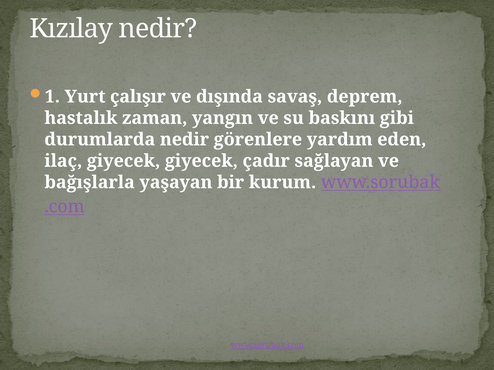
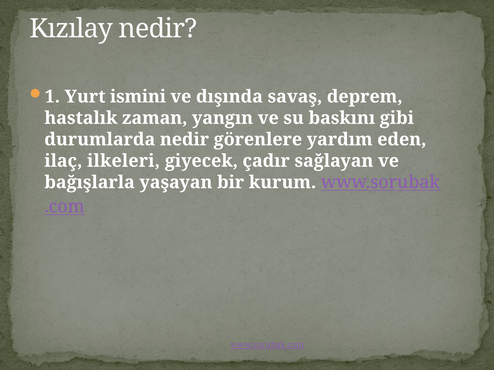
çalışır: çalışır -> ismini
ilaç giyecek: giyecek -> ilkeleri
